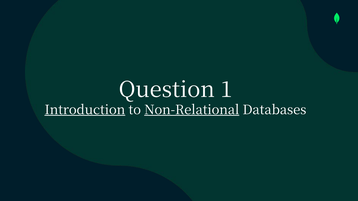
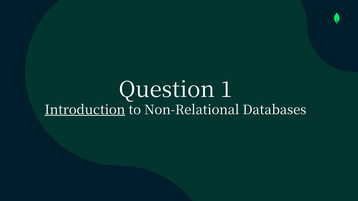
Non-Relational underline: present -> none
